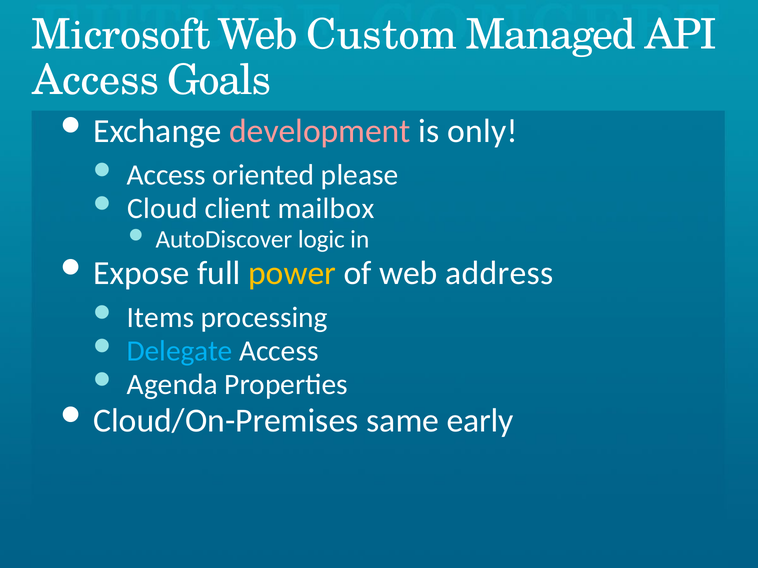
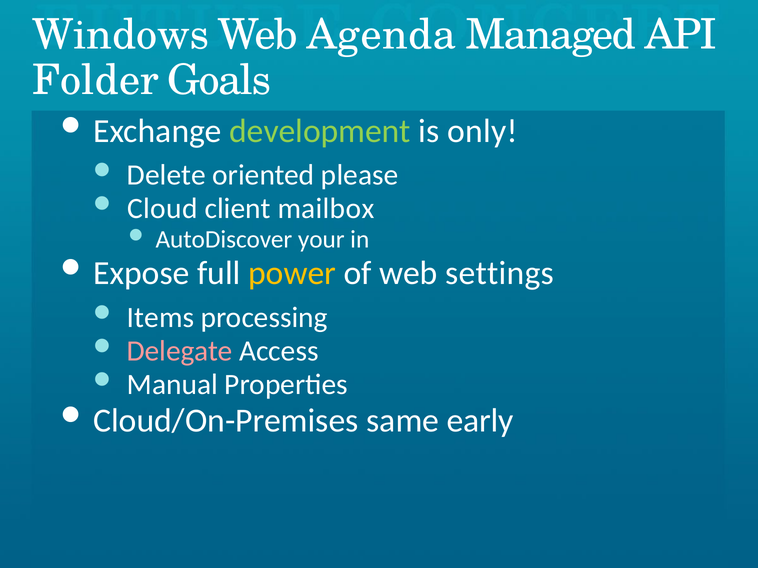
Microsoft: Microsoft -> Windows
Custom: Custom -> Agenda
Access at (96, 81): Access -> Folder
development colour: pink -> light green
Access at (166, 175): Access -> Delete
logic: logic -> your
address: address -> settings
Delegate colour: light blue -> pink
Agenda: Agenda -> Manual
